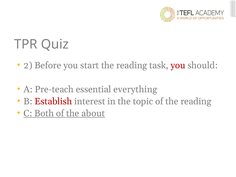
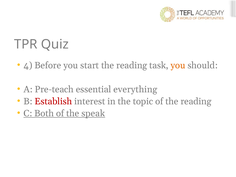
2: 2 -> 4
you at (178, 65) colour: red -> orange
about: about -> speak
